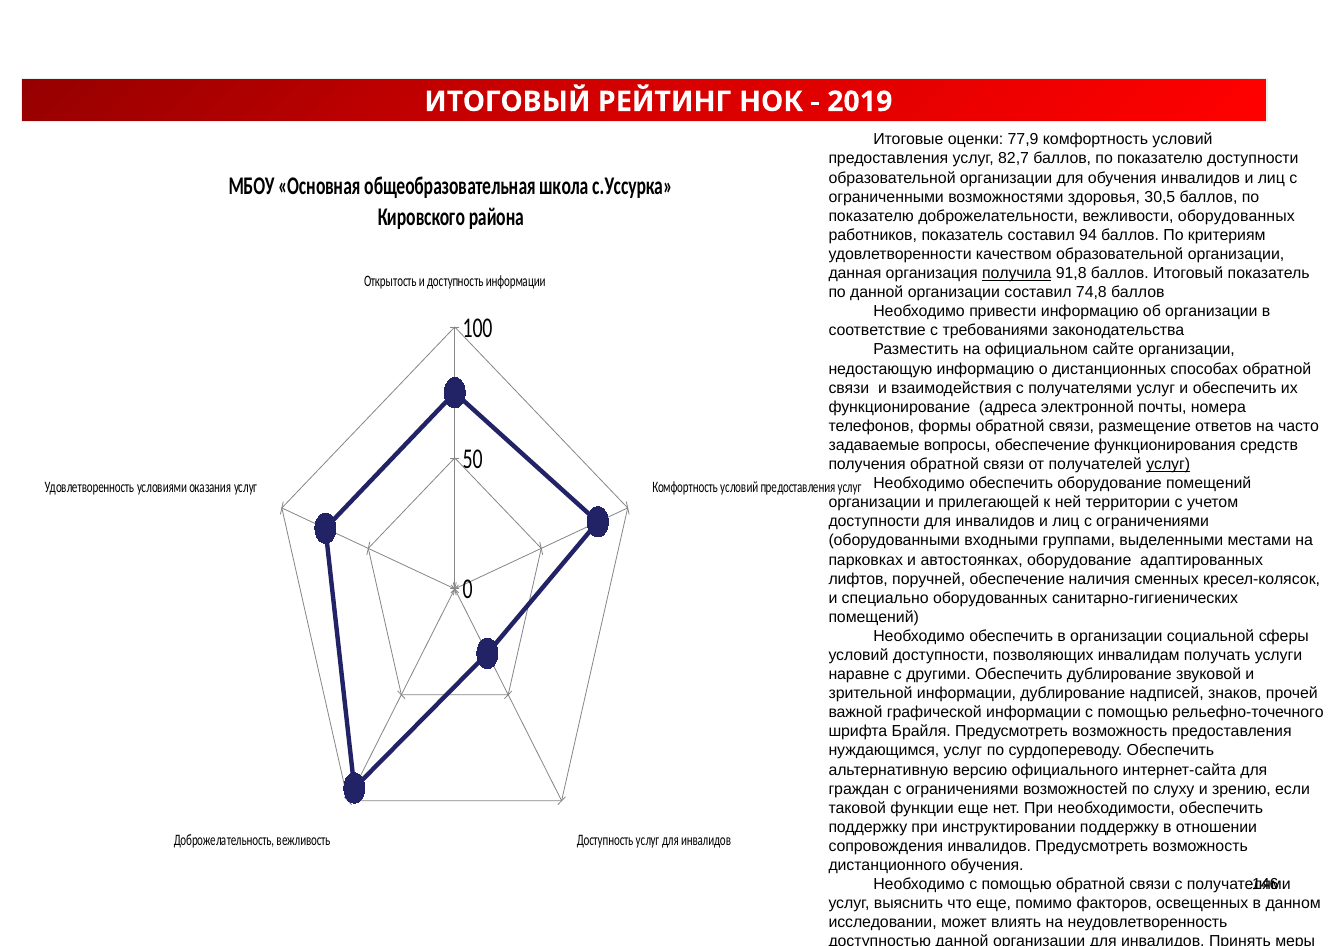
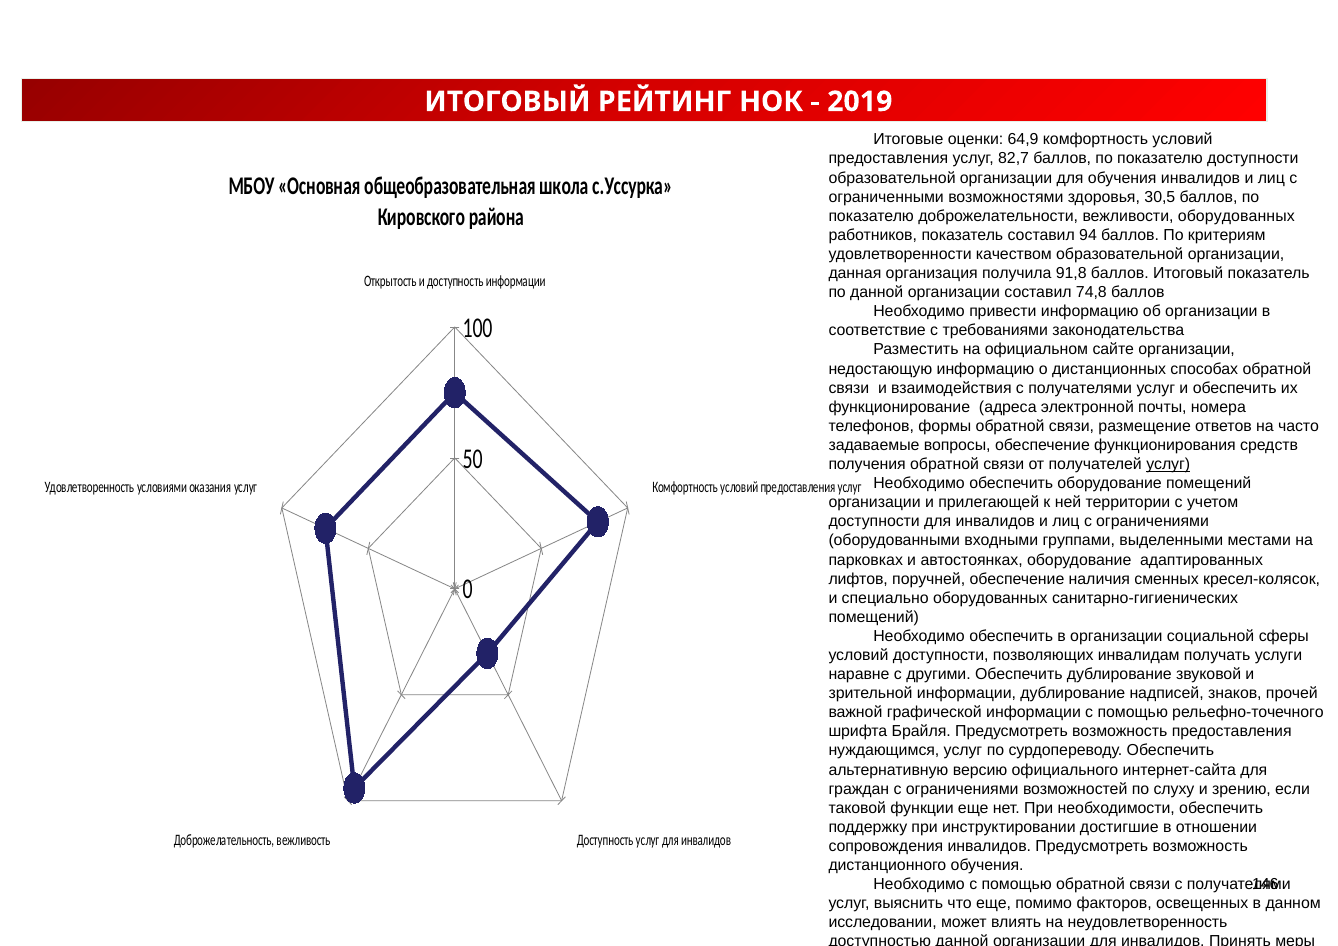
77,9: 77,9 -> 64,9
получила underline: present -> none
инструктировании поддержку: поддержку -> достигшие
